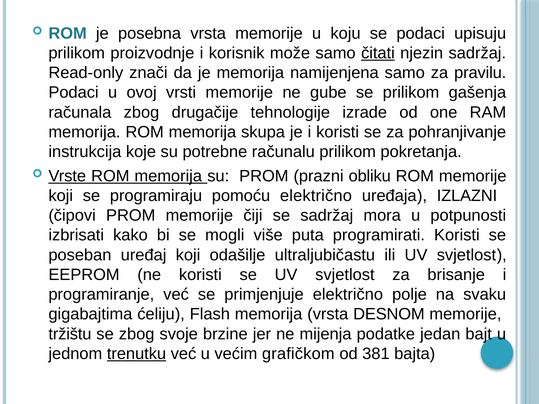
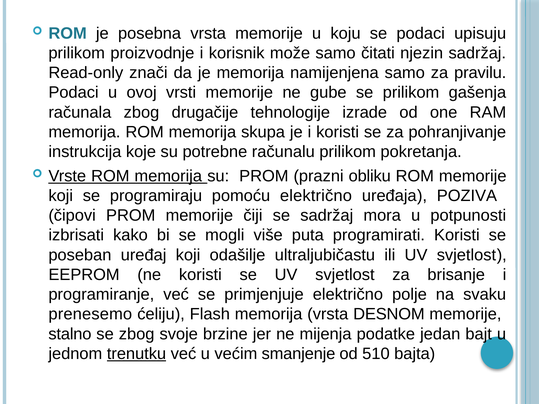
čitati underline: present -> none
IZLAZNI: IZLAZNI -> POZIVA
gigabajtima: gigabajtima -> prenesemo
tržištu: tržištu -> stalno
grafičkom: grafičkom -> smanjenje
381: 381 -> 510
